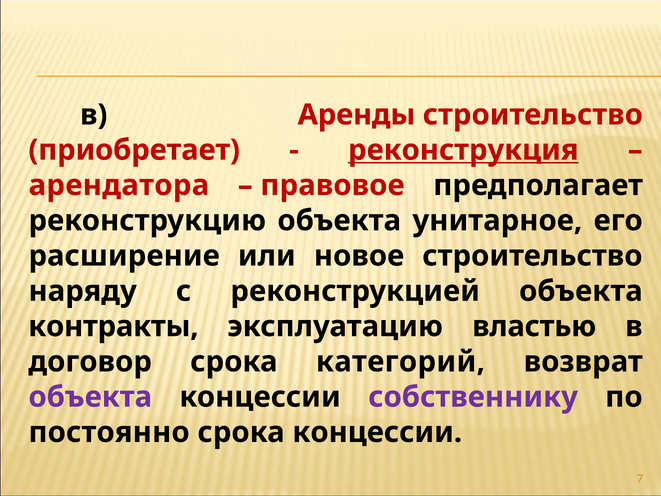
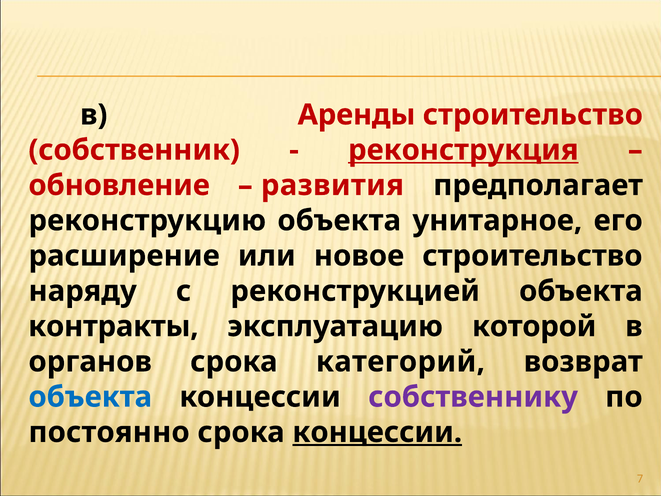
приобретает: приобретает -> собственник
арендатора: арендатора -> обновление
правовое: правовое -> развития
властью: властью -> которой
договор: договор -> органов
объекта at (90, 397) colour: purple -> blue
концессии at (377, 432) underline: none -> present
